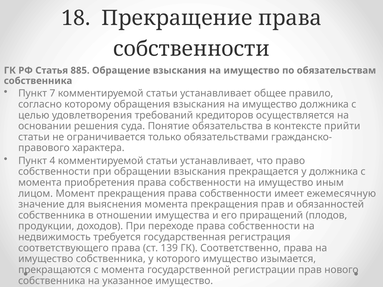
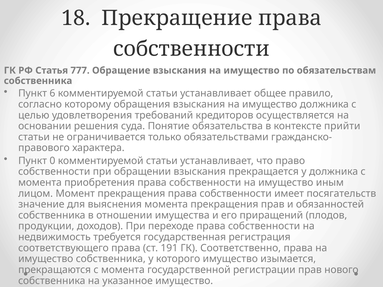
885: 885 -> 777
7: 7 -> 6
4: 4 -> 0
ежемесячную: ежемесячную -> посягательств
139: 139 -> 191
